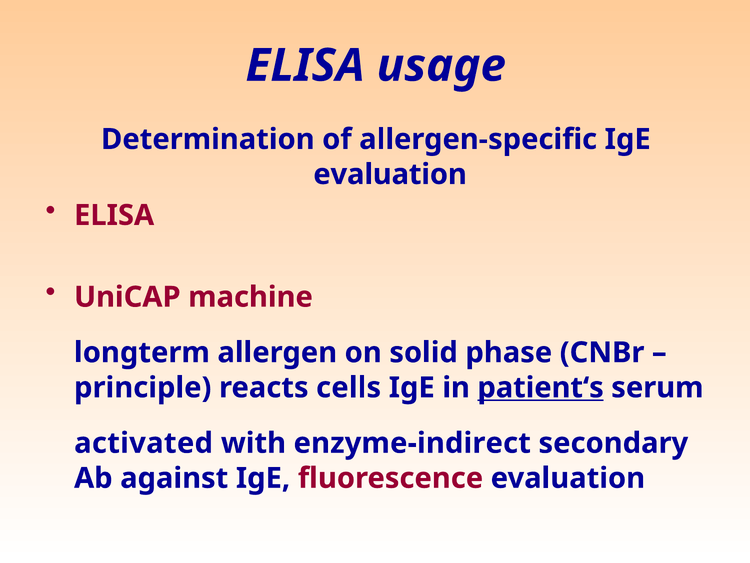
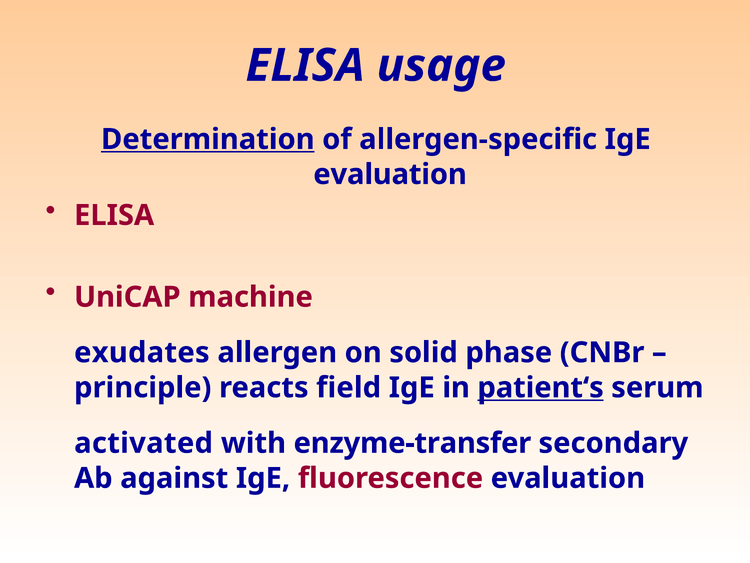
Determination underline: none -> present
longterm: longterm -> exudates
cells: cells -> field
enzyme-indirect: enzyme-indirect -> enzyme-transfer
